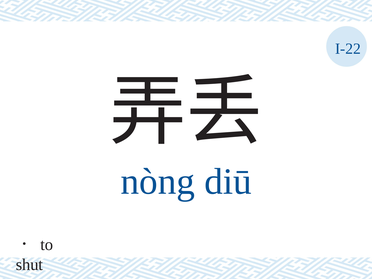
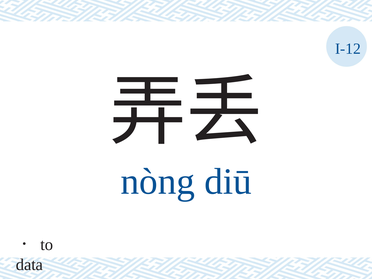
I-22: I-22 -> I-12
shut: shut -> data
